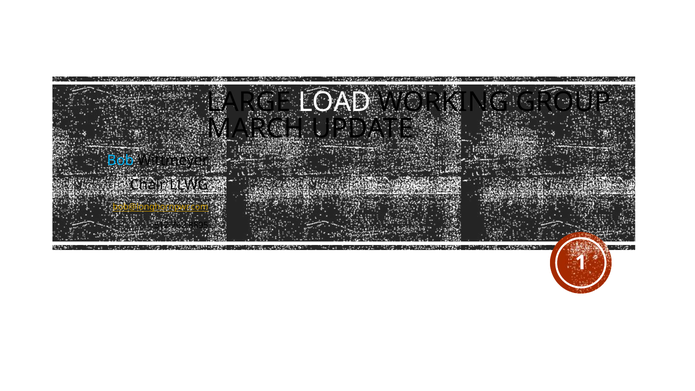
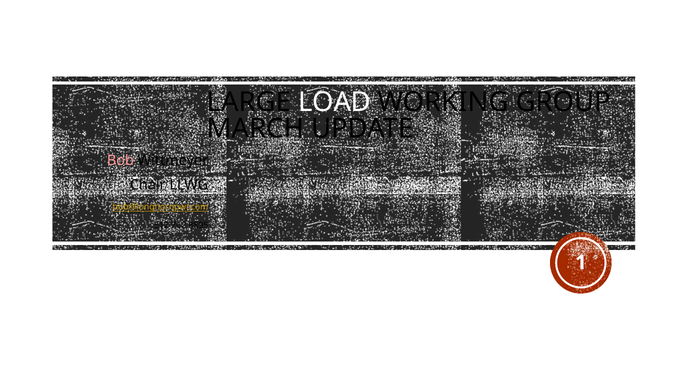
Bob colour: light blue -> pink
